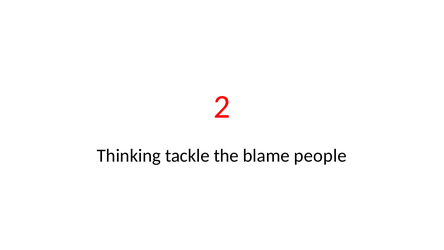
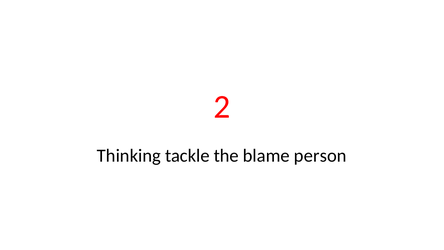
people: people -> person
